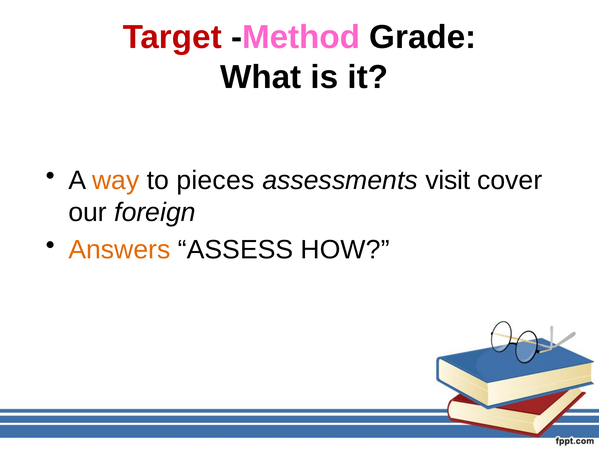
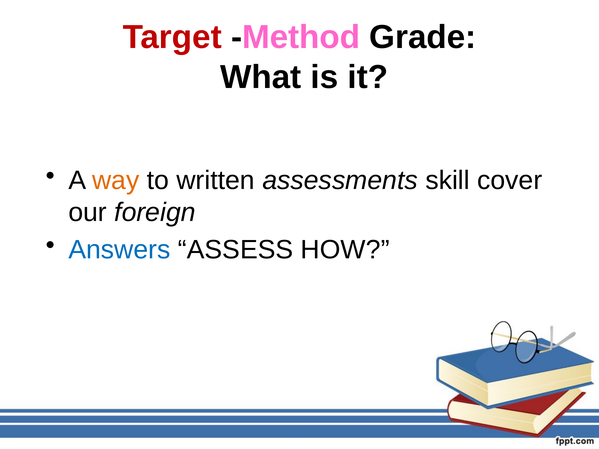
pieces: pieces -> written
visit: visit -> skill
Answers colour: orange -> blue
